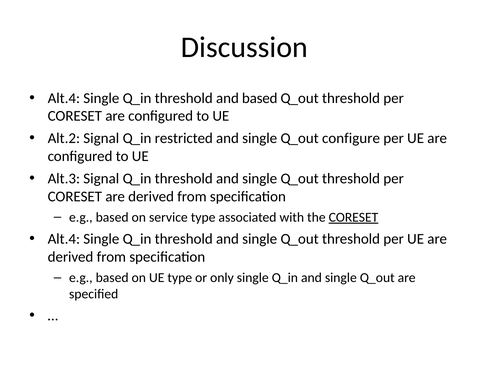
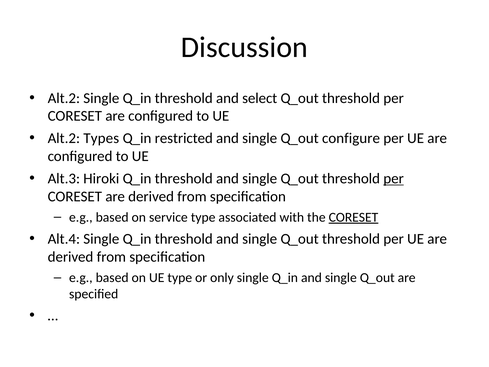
Alt.4 at (64, 98): Alt.4 -> Alt.2
and based: based -> select
Alt.2 Signal: Signal -> Types
Alt.3 Signal: Signal -> Hiroki
per at (394, 178) underline: none -> present
